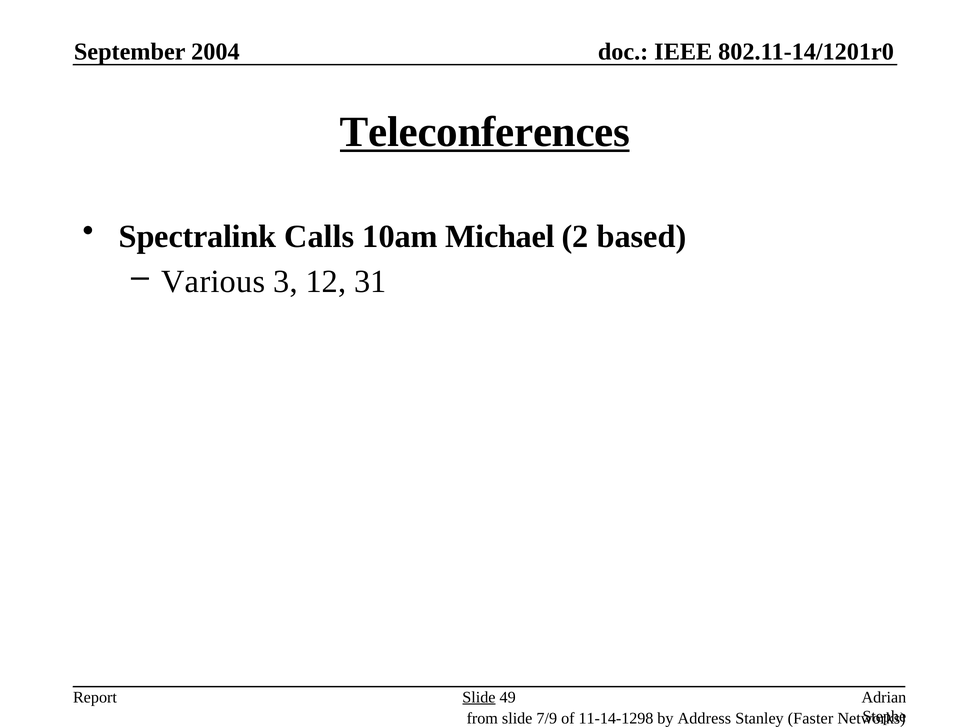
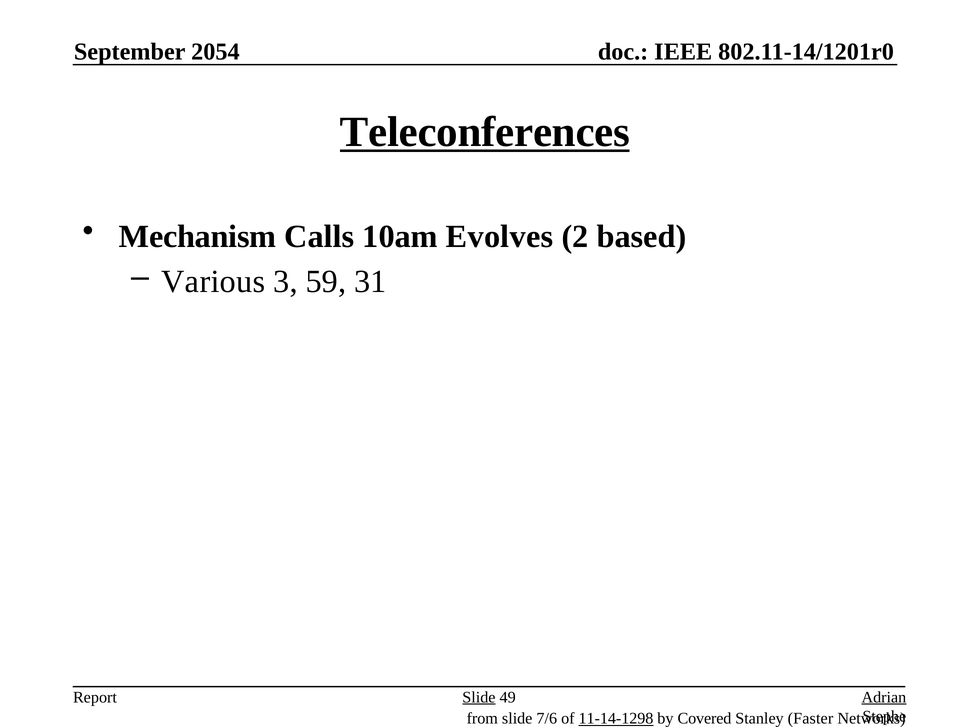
2004: 2004 -> 2054
Spectralink: Spectralink -> Mechanism
Michael: Michael -> Evolves
12: 12 -> 59
Adrian underline: none -> present
7/9: 7/9 -> 7/6
11-14-1298 underline: none -> present
Address: Address -> Covered
